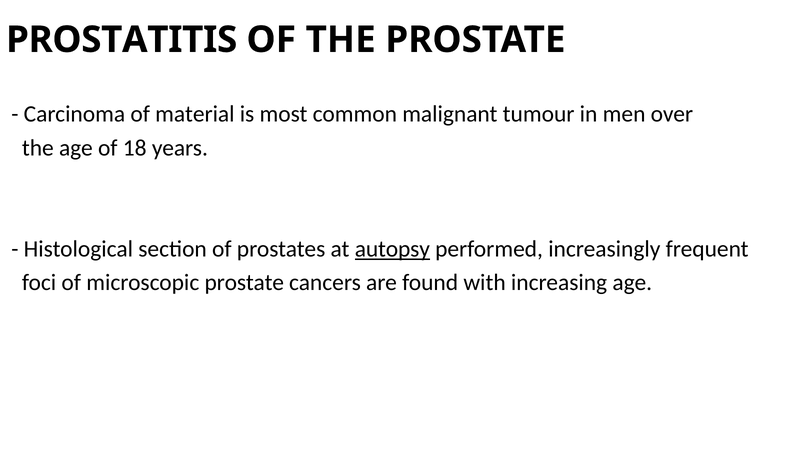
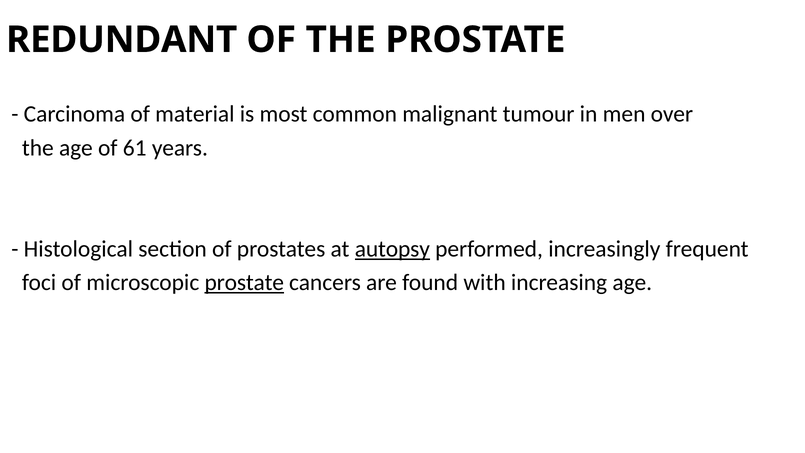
PROSTATITIS: PROSTATITIS -> REDUNDANT
18: 18 -> 61
prostate at (244, 283) underline: none -> present
